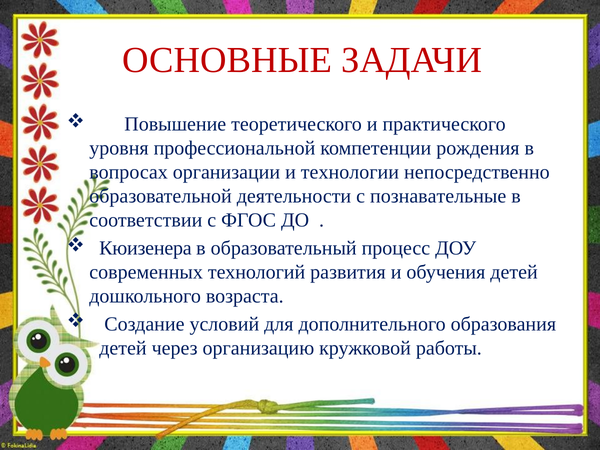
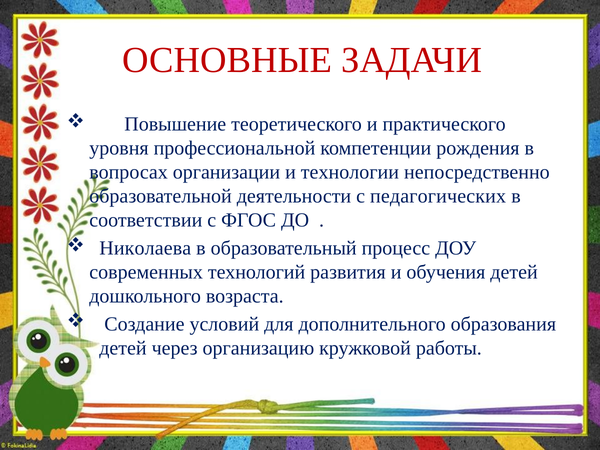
познавательные: познавательные -> педагогических
Кюизенера: Кюизенера -> Николаева
